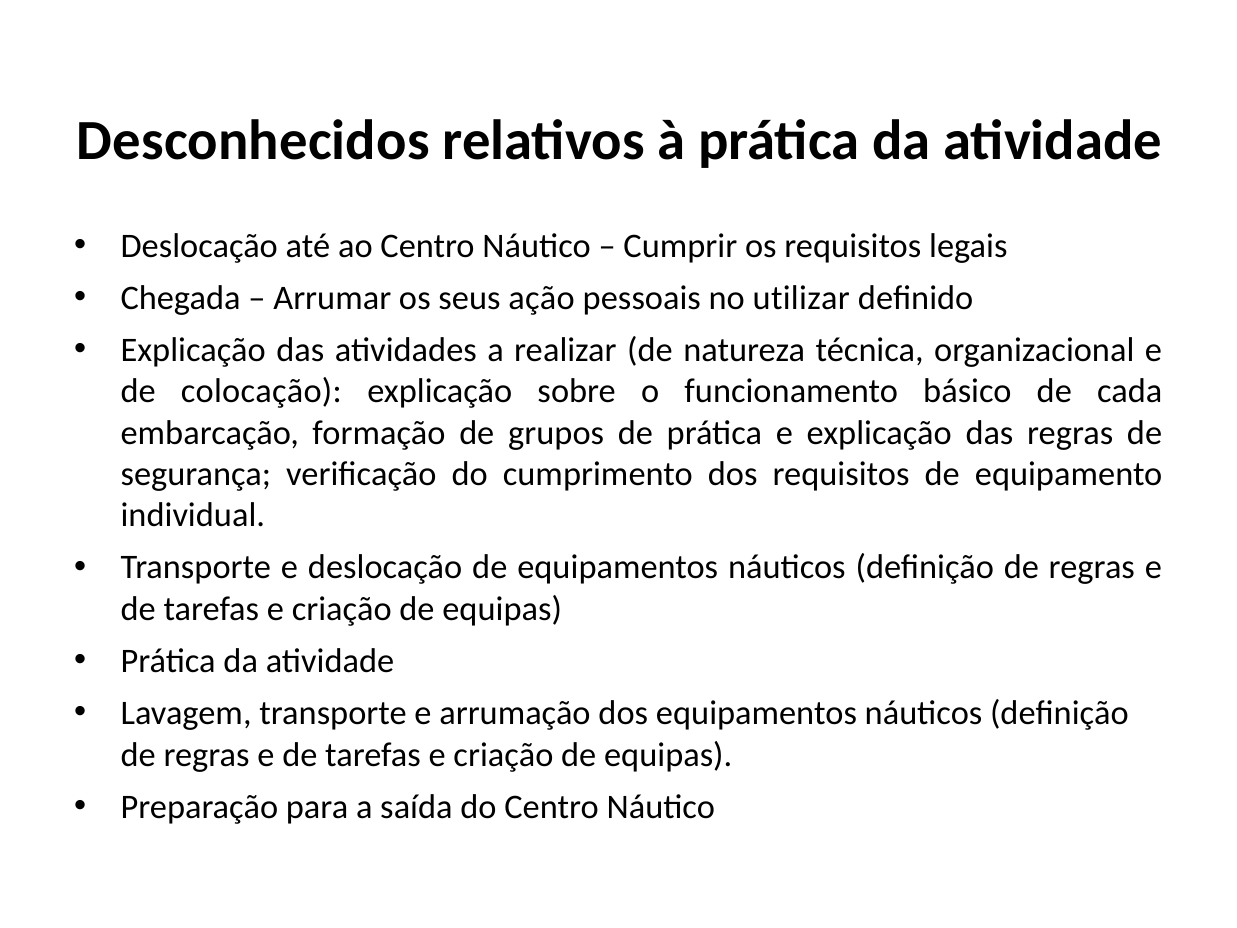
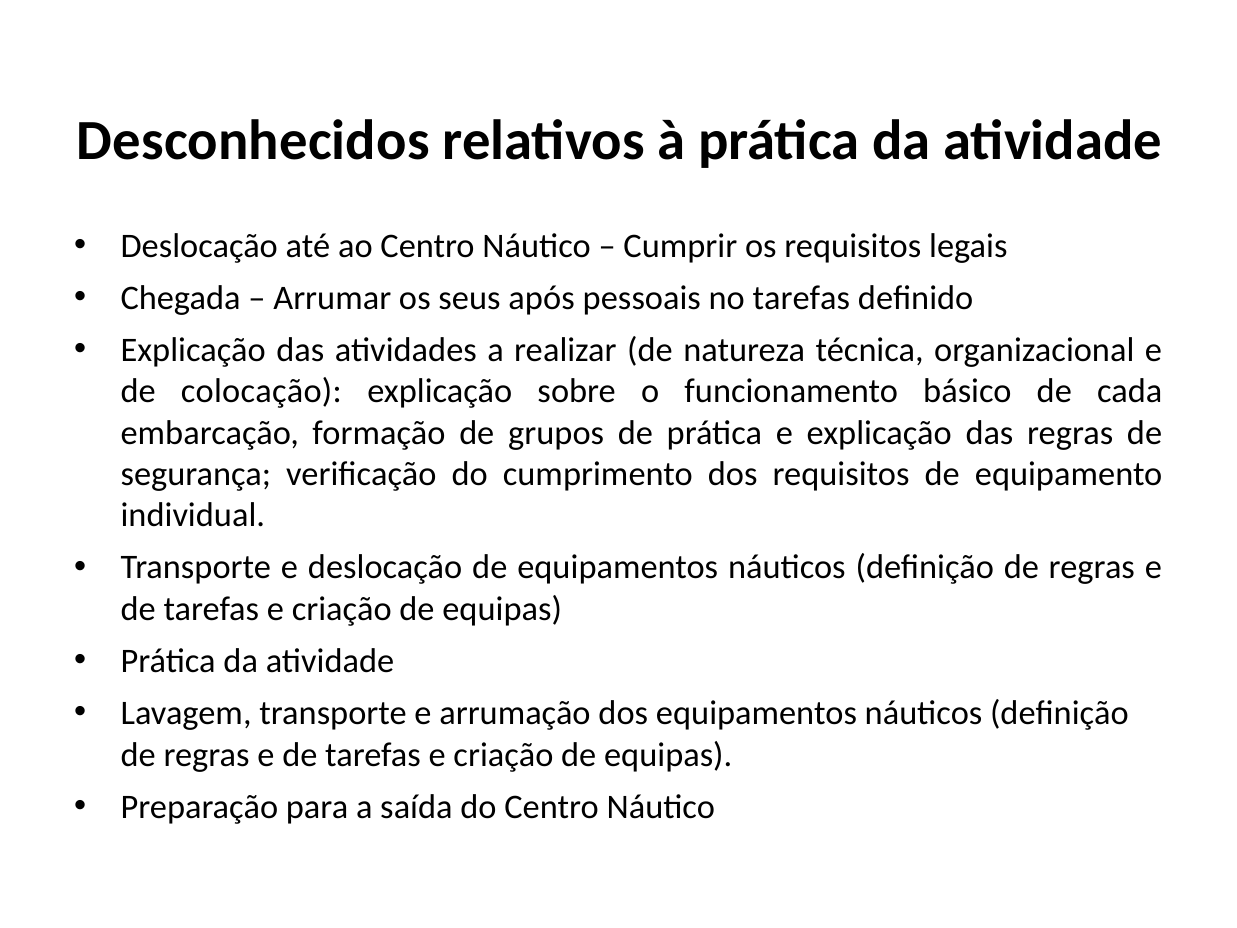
ação: ação -> após
no utilizar: utilizar -> tarefas
